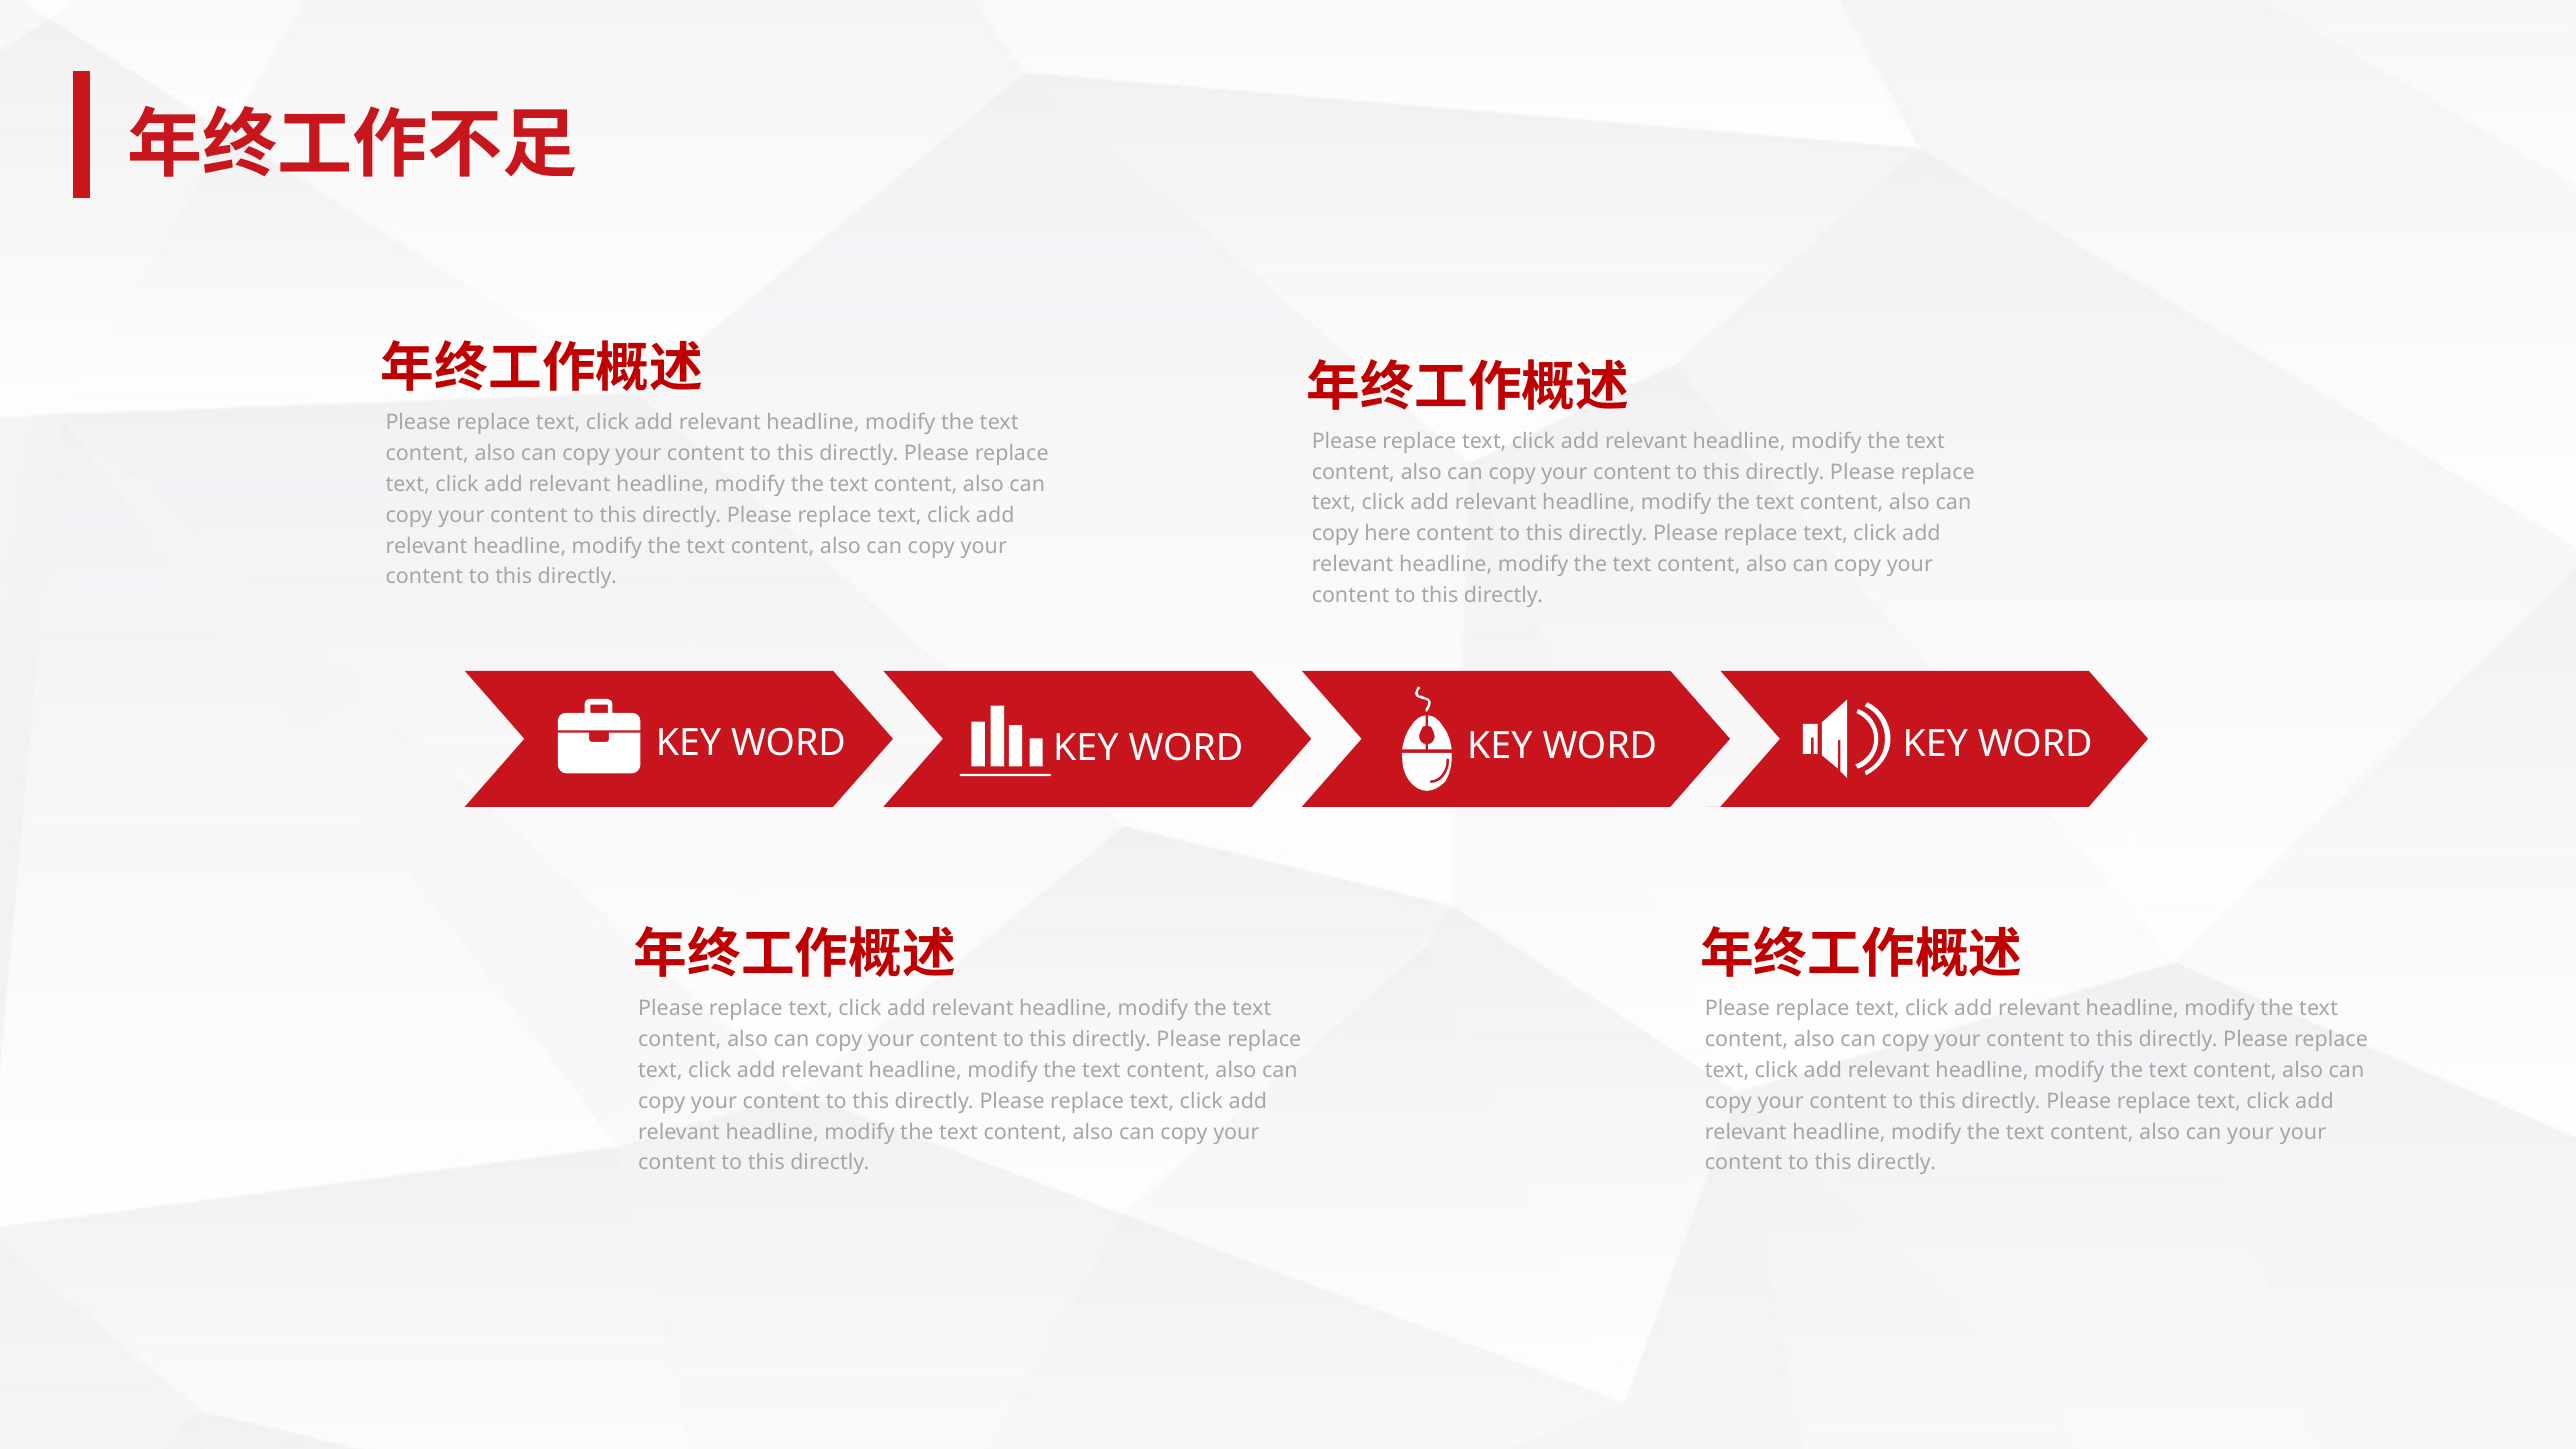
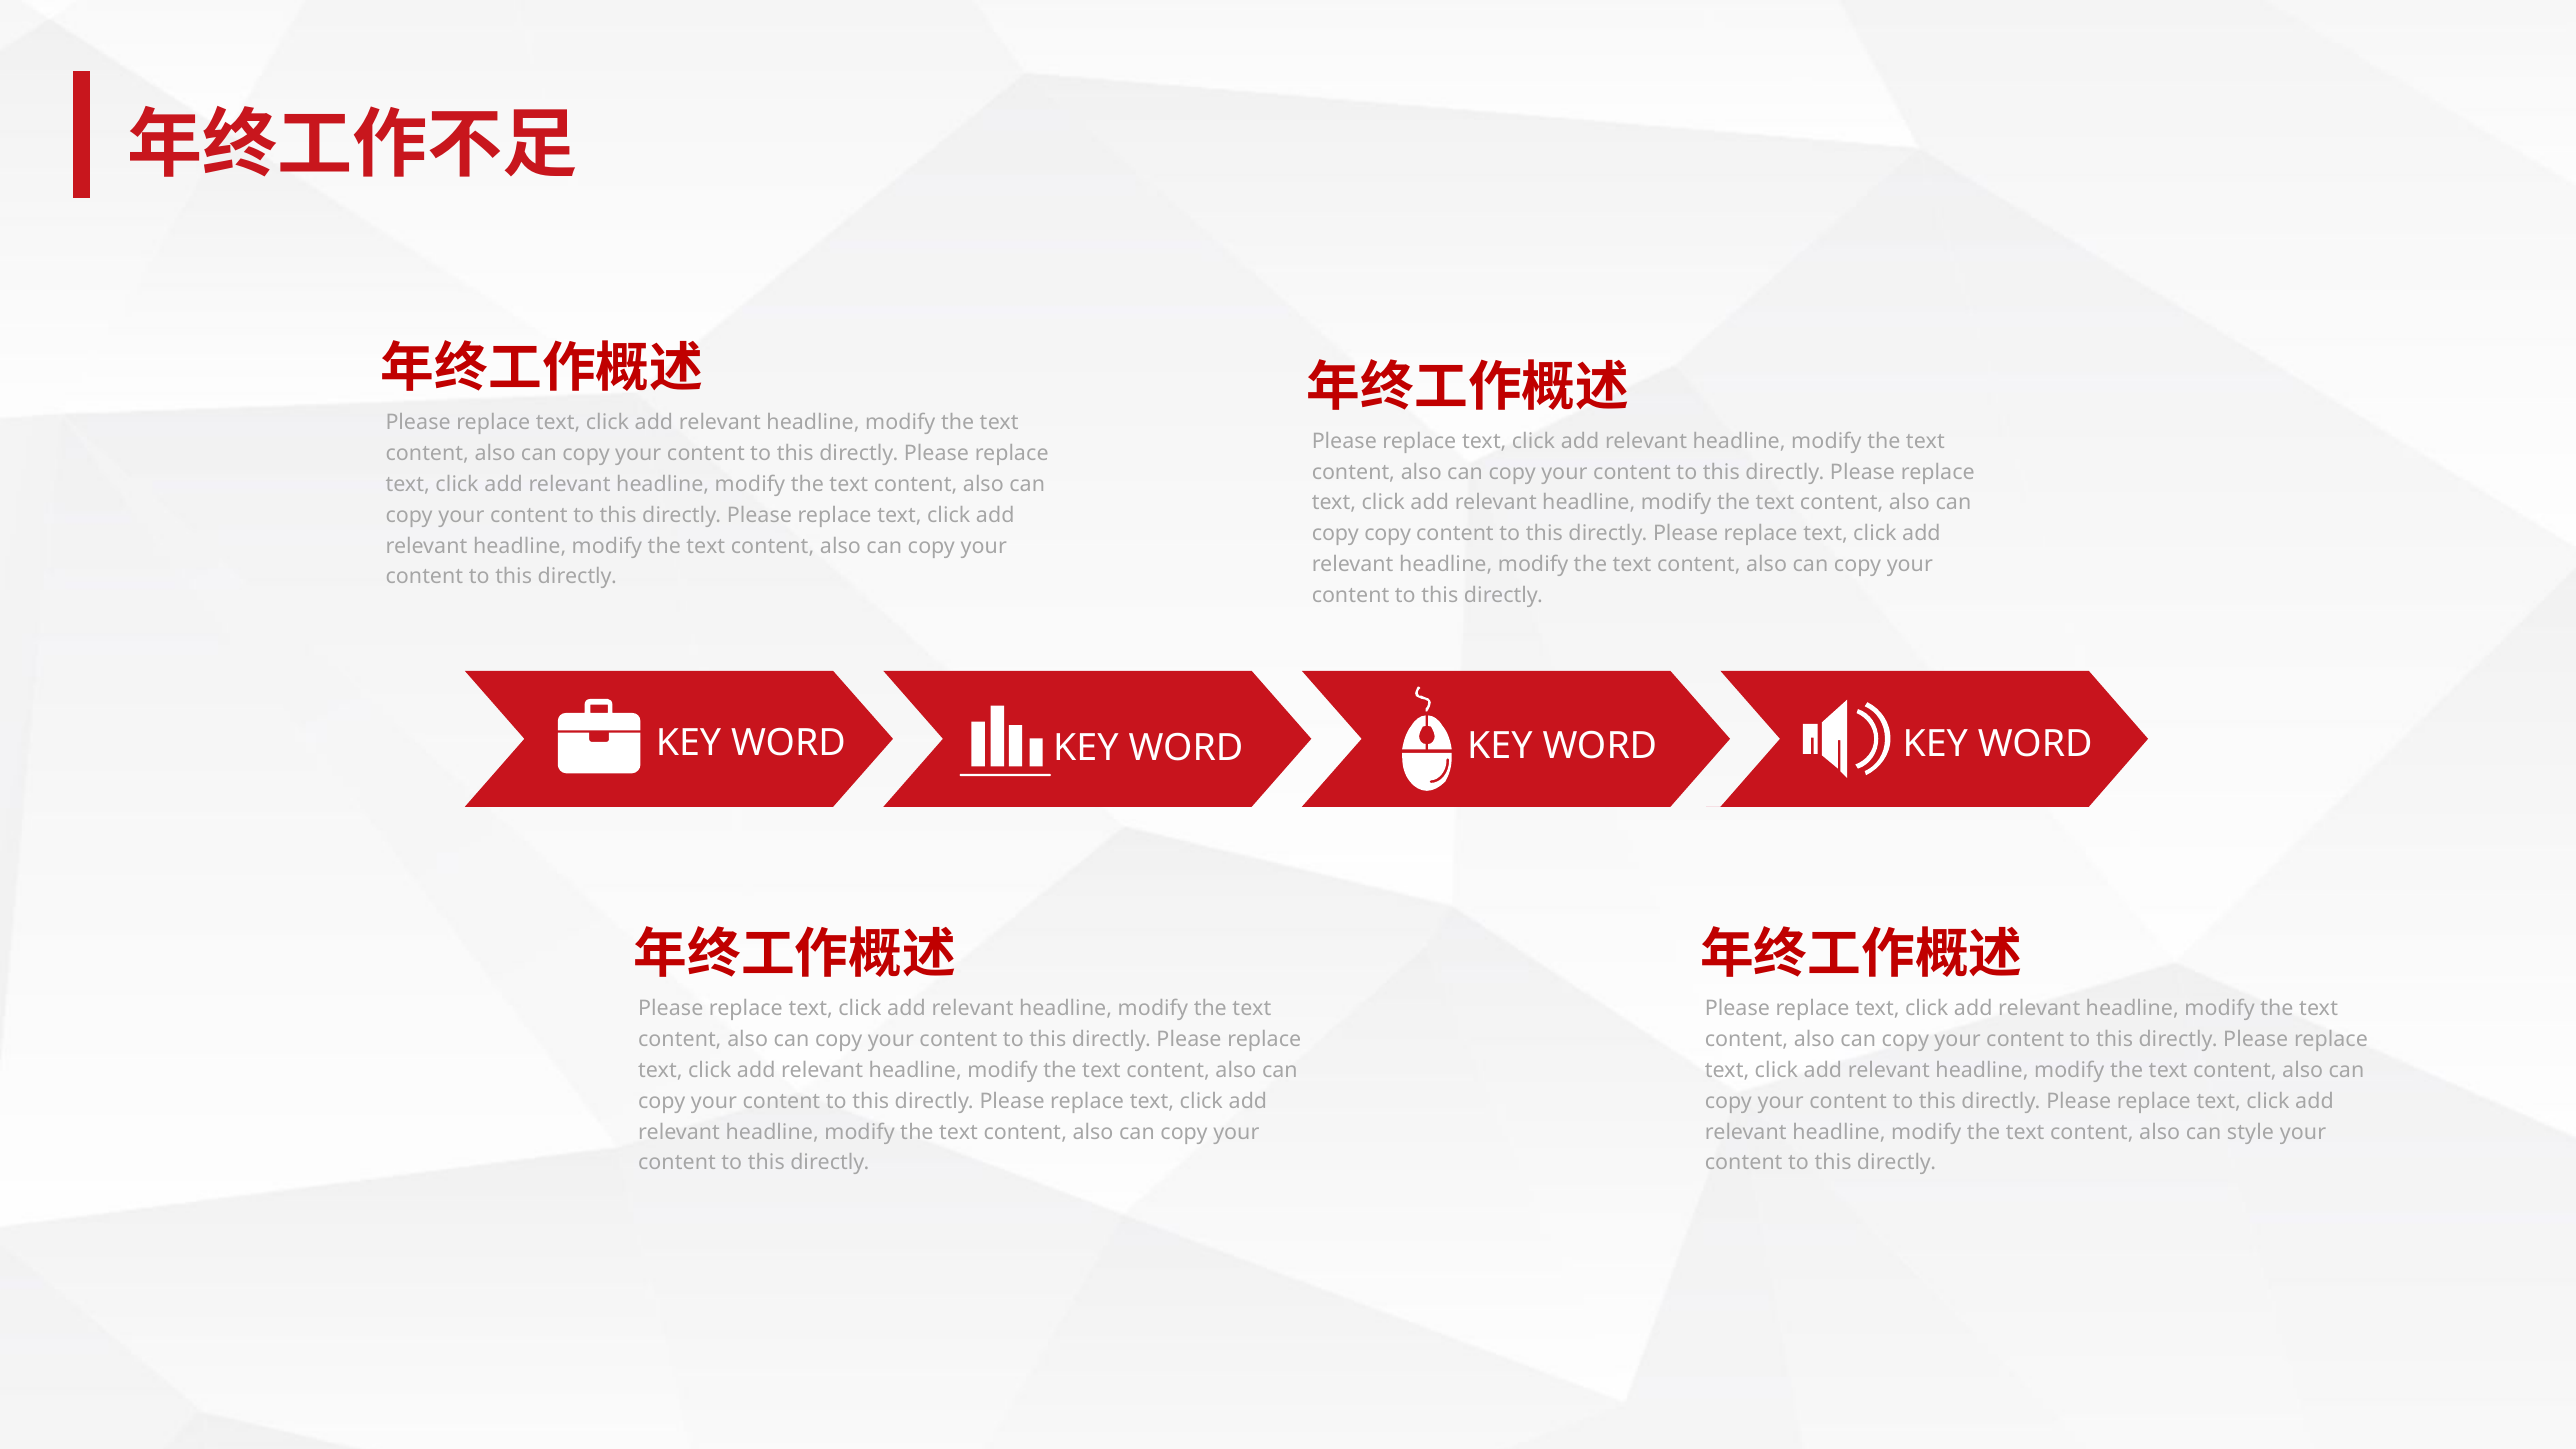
copy here: here -> copy
can your: your -> style
